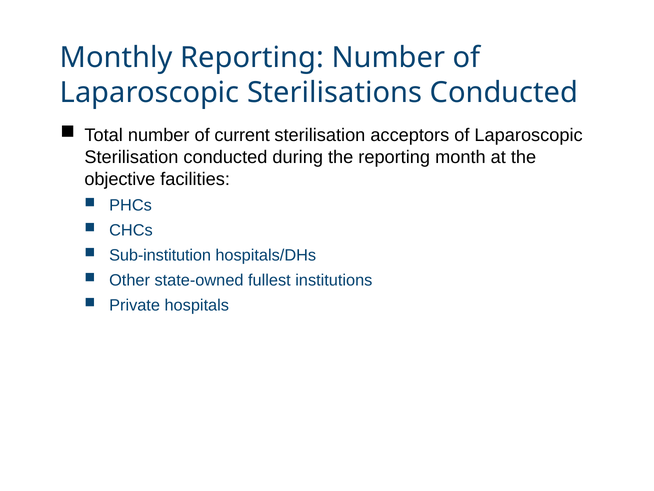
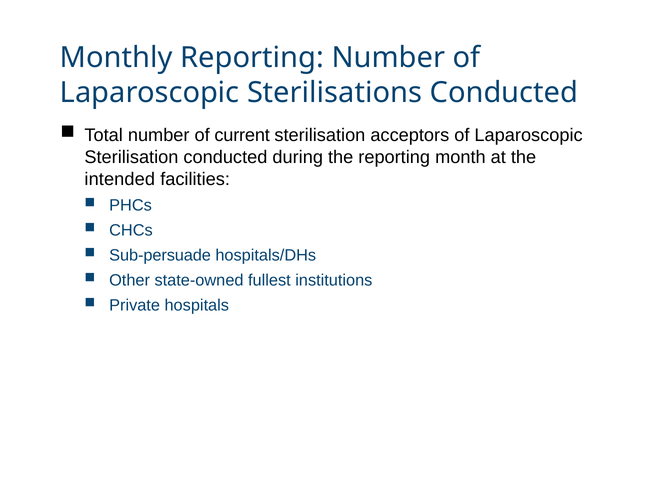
objective: objective -> intended
Sub-institution: Sub-institution -> Sub-persuade
